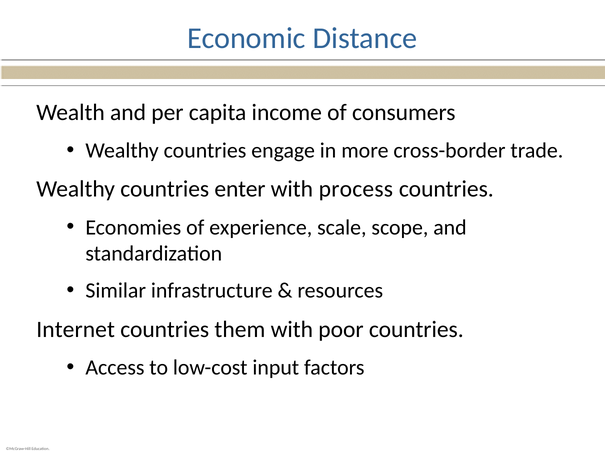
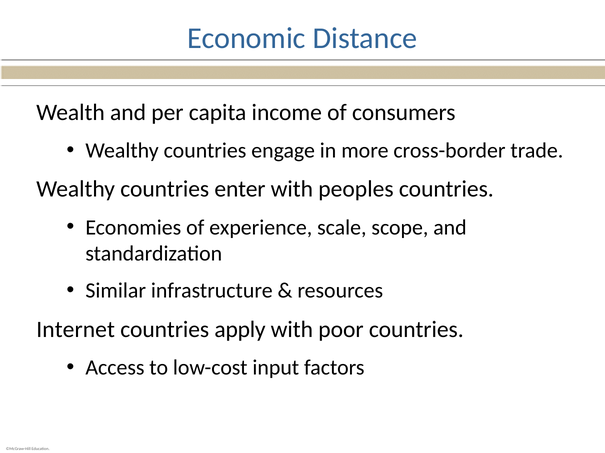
process: process -> peoples
them: them -> apply
